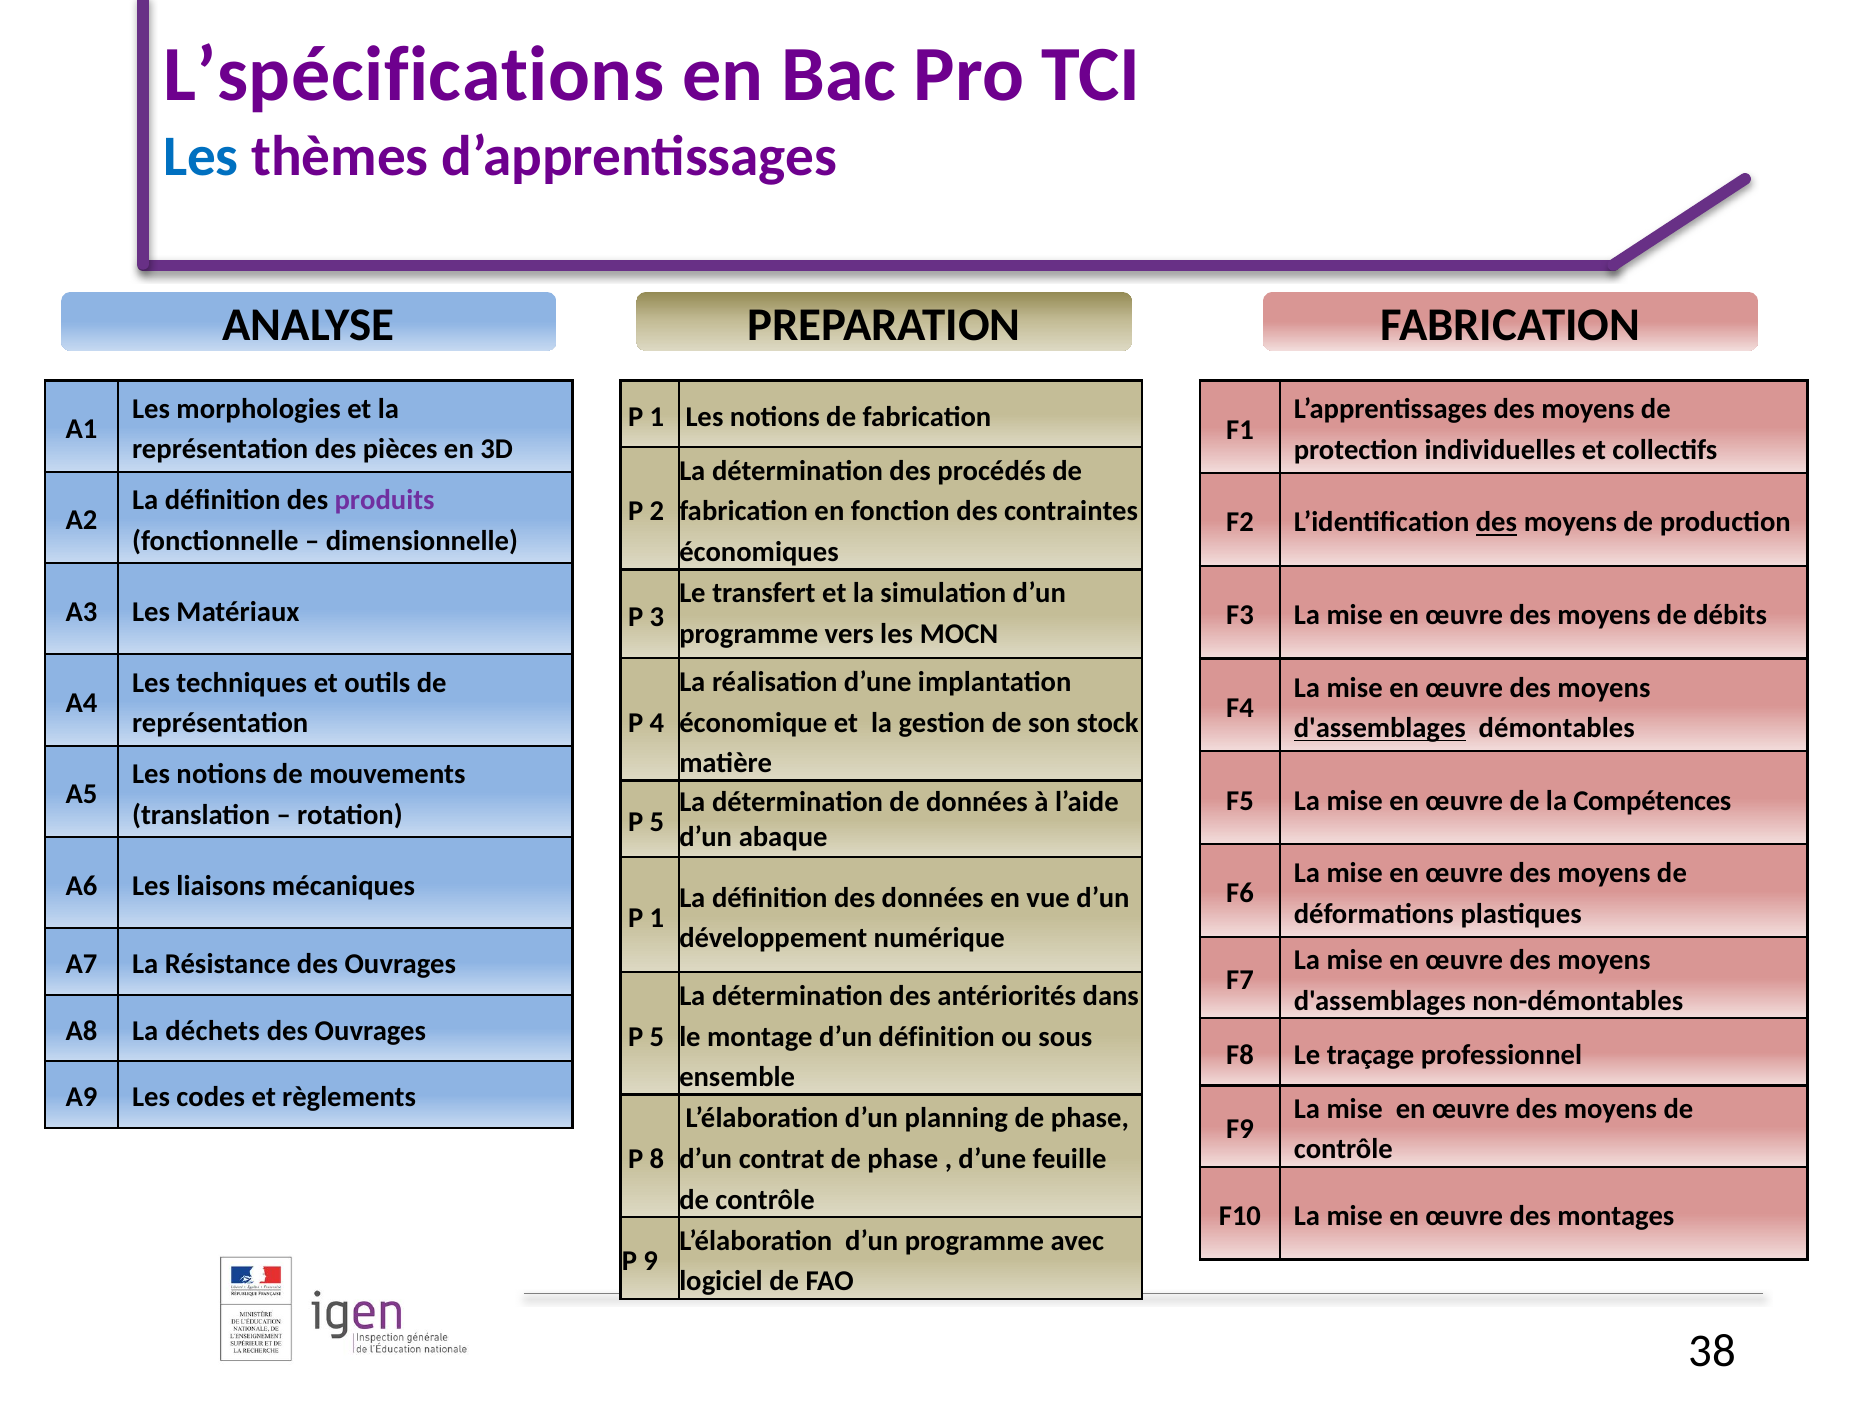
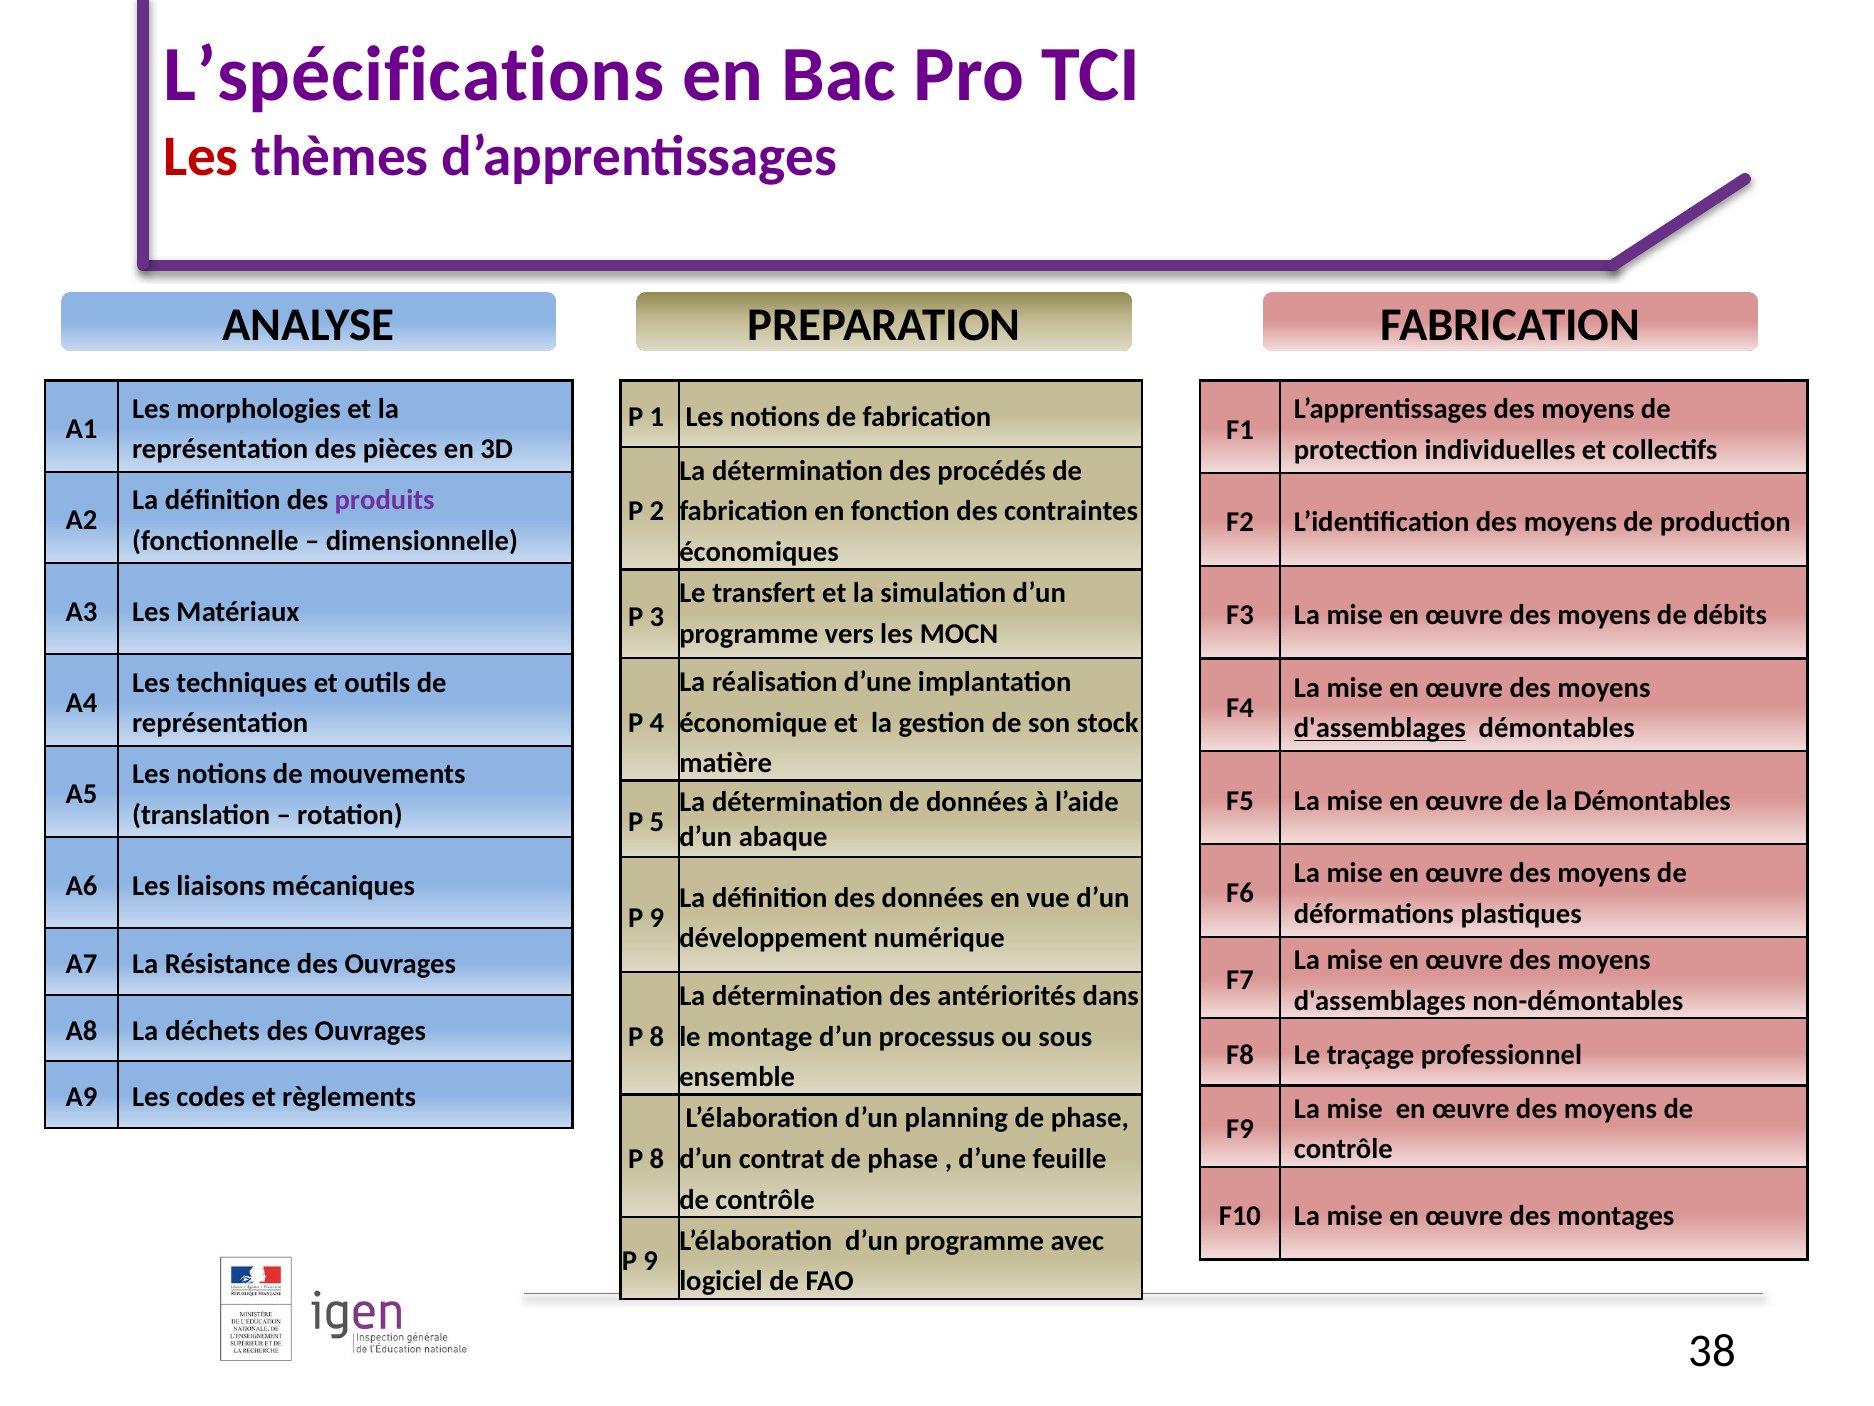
Les at (201, 157) colour: blue -> red
des at (1496, 522) underline: present -> none
la Compétences: Compétences -> Démontables
1 at (657, 918): 1 -> 9
5 at (657, 1036): 5 -> 8
d’un définition: définition -> processus
